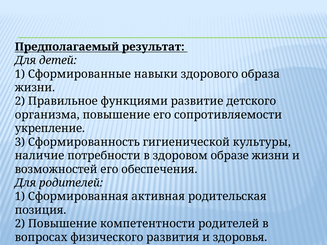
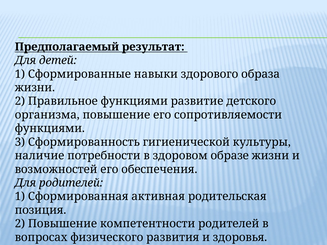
укрепление at (50, 129): укрепление -> функциями
